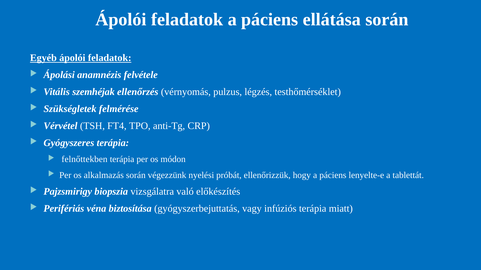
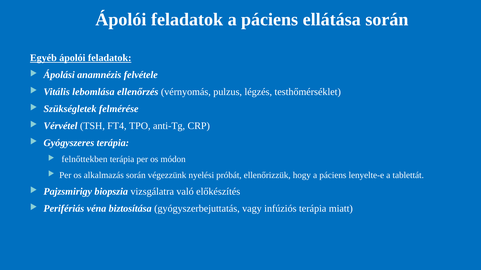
szemhéjak: szemhéjak -> lebomlása
